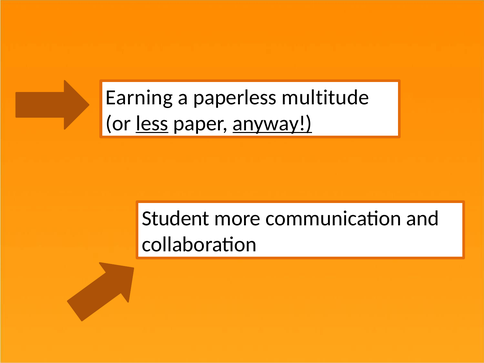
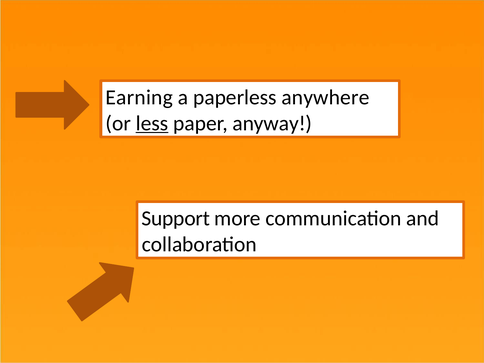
multitude: multitude -> anywhere
anyway underline: present -> none
Student: Student -> Support
